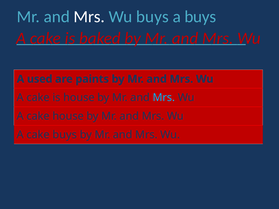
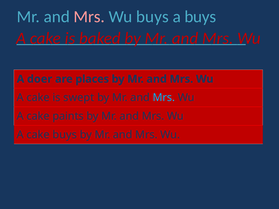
Mrs at (89, 17) colour: white -> pink
used: used -> doer
paints: paints -> places
is house: house -> swept
cake house: house -> paints
